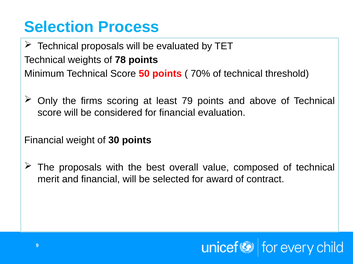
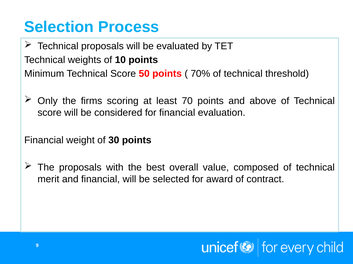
78: 78 -> 10
79: 79 -> 70
